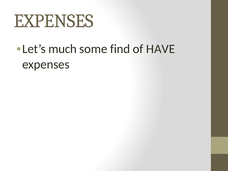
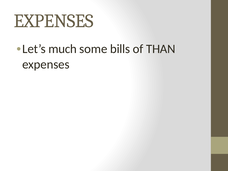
find: find -> bills
HAVE: HAVE -> THAN
